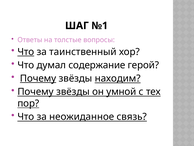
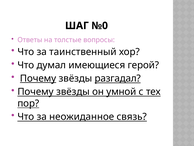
№1: №1 -> №0
Что at (26, 52) underline: present -> none
содержание: содержание -> имеющиеся
находим: находим -> разгадал
